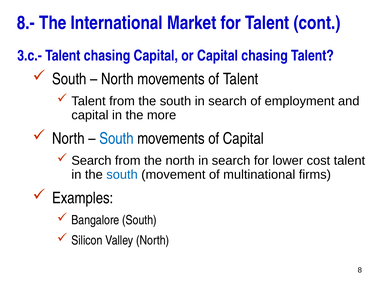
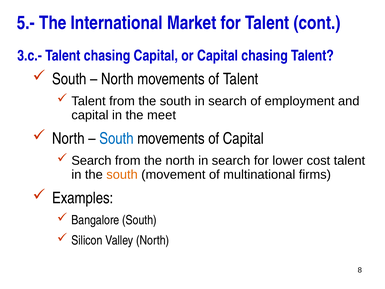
8.-: 8.- -> 5.-
more: more -> meet
south at (122, 174) colour: blue -> orange
